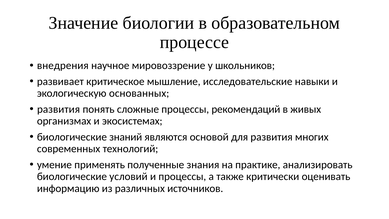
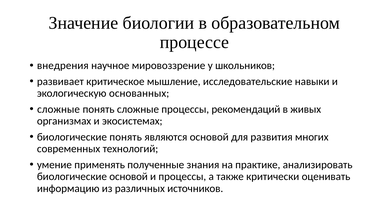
развития at (59, 109): развития -> сложные
биологические знаний: знаний -> понять
биологические условий: условий -> основой
